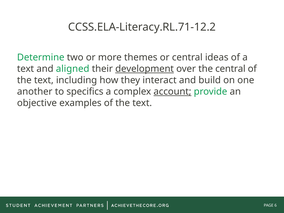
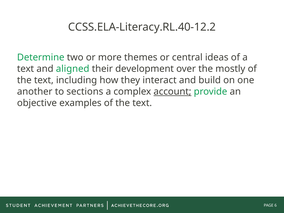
CCSS.ELA-Literacy.RL.71-12.2: CCSS.ELA-Literacy.RL.71-12.2 -> CCSS.ELA-Literacy.RL.40-12.2
development underline: present -> none
the central: central -> mostly
specifics: specifics -> sections
